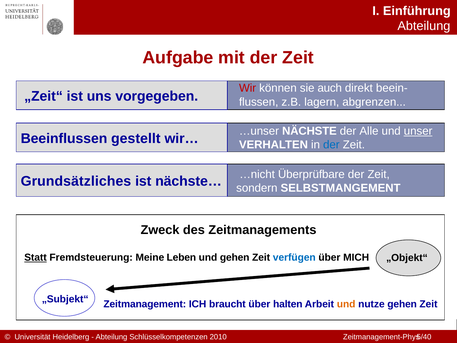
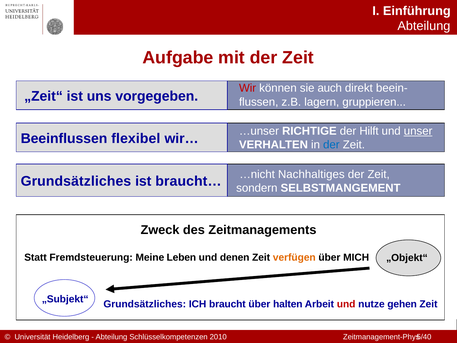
abgrenzen: abgrenzen -> gruppieren
NÄCHSTE: NÄCHSTE -> RICHTIGE
Alle: Alle -> Hilft
gestellt: gestellt -> flexibel
Überprüfbare: Überprüfbare -> Nachhaltiges
nächste…: nächste… -> braucht…
Statt underline: present -> none
und gehen: gehen -> denen
verfügen colour: blue -> orange
Zeitmanagement at (145, 304): Zeitmanagement -> Grundsätzliches
und at (346, 304) colour: orange -> red
